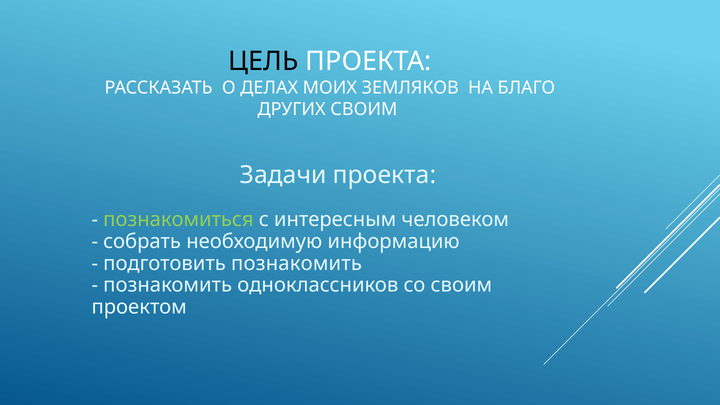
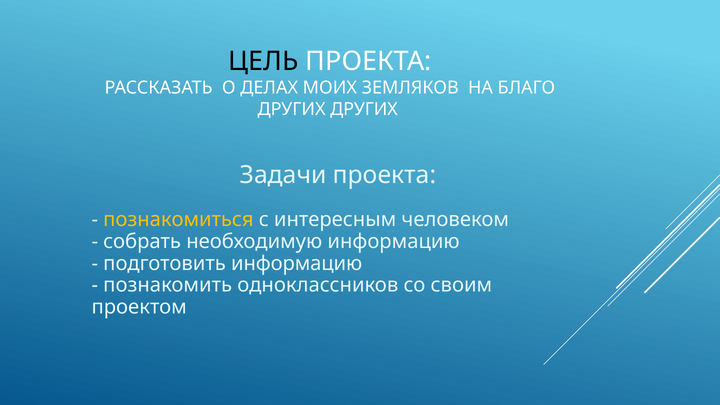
ДРУГИХ СВОИМ: СВОИМ -> ДРУГИХ
познакомиться colour: light green -> yellow
подготовить познакомить: познакомить -> информацию
